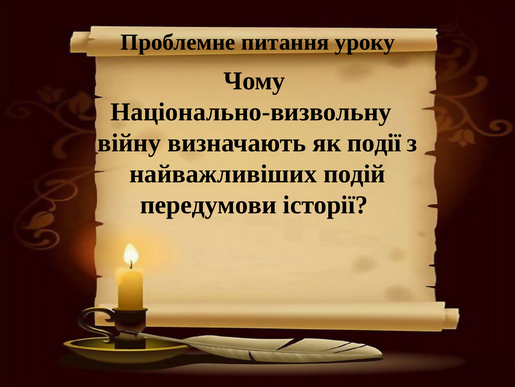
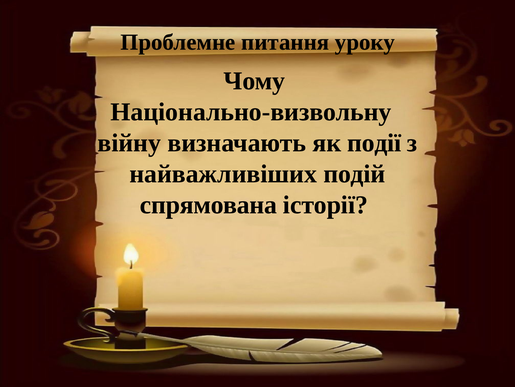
передумови: передумови -> спрямована
